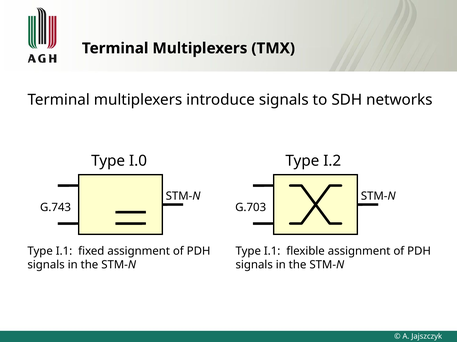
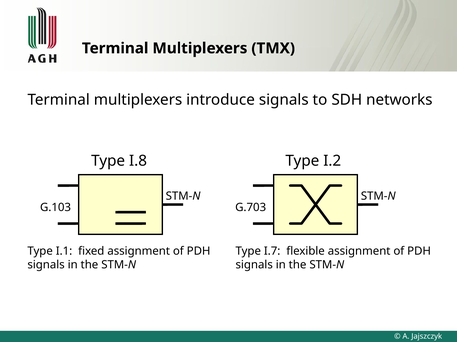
I.0: I.0 -> I.8
G.743: G.743 -> G.103
I.1 at (272, 252): I.1 -> I.7
